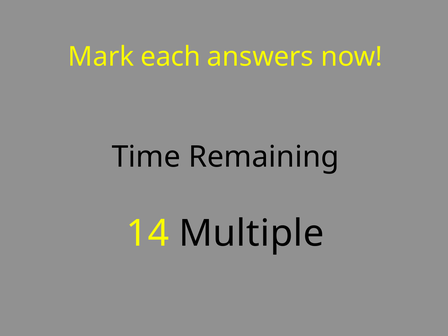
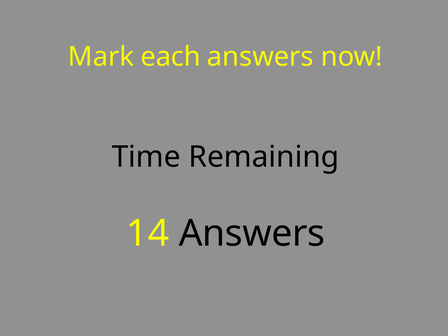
14 Multiple: Multiple -> Answers
